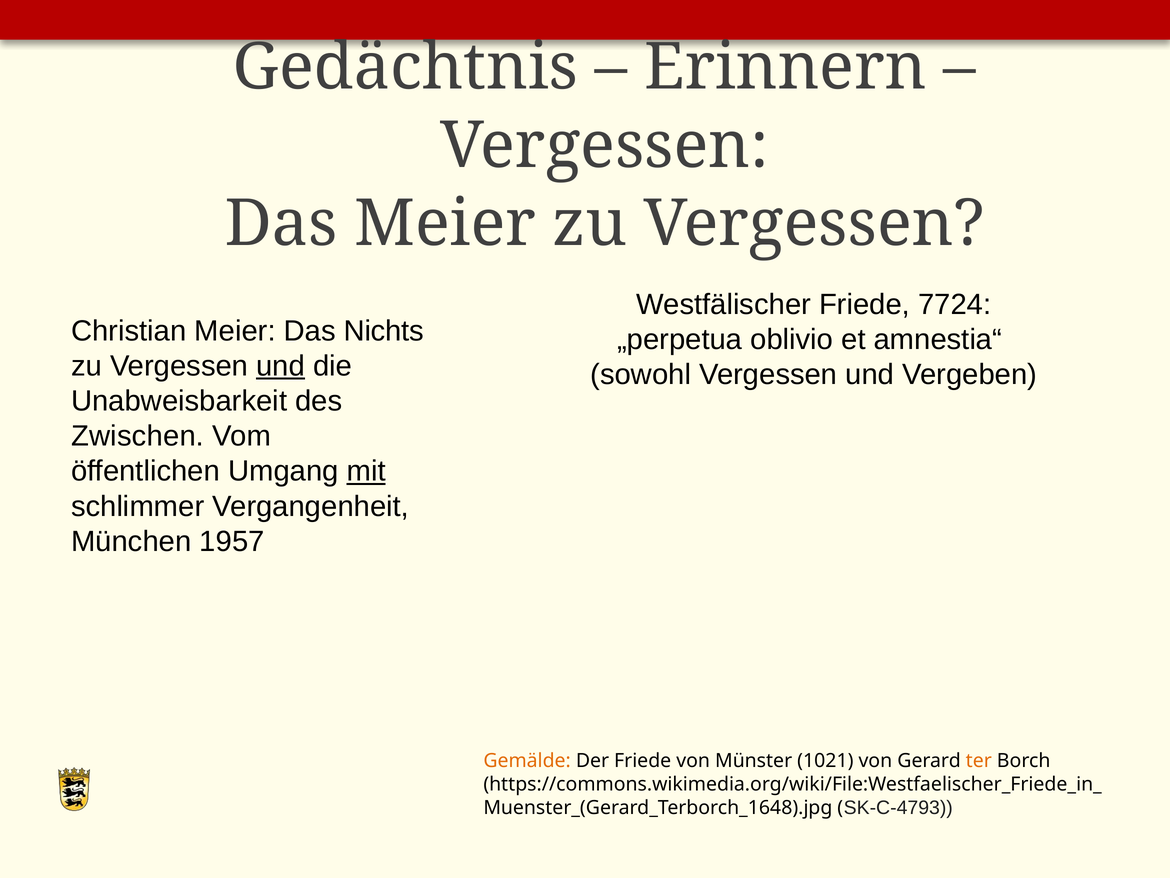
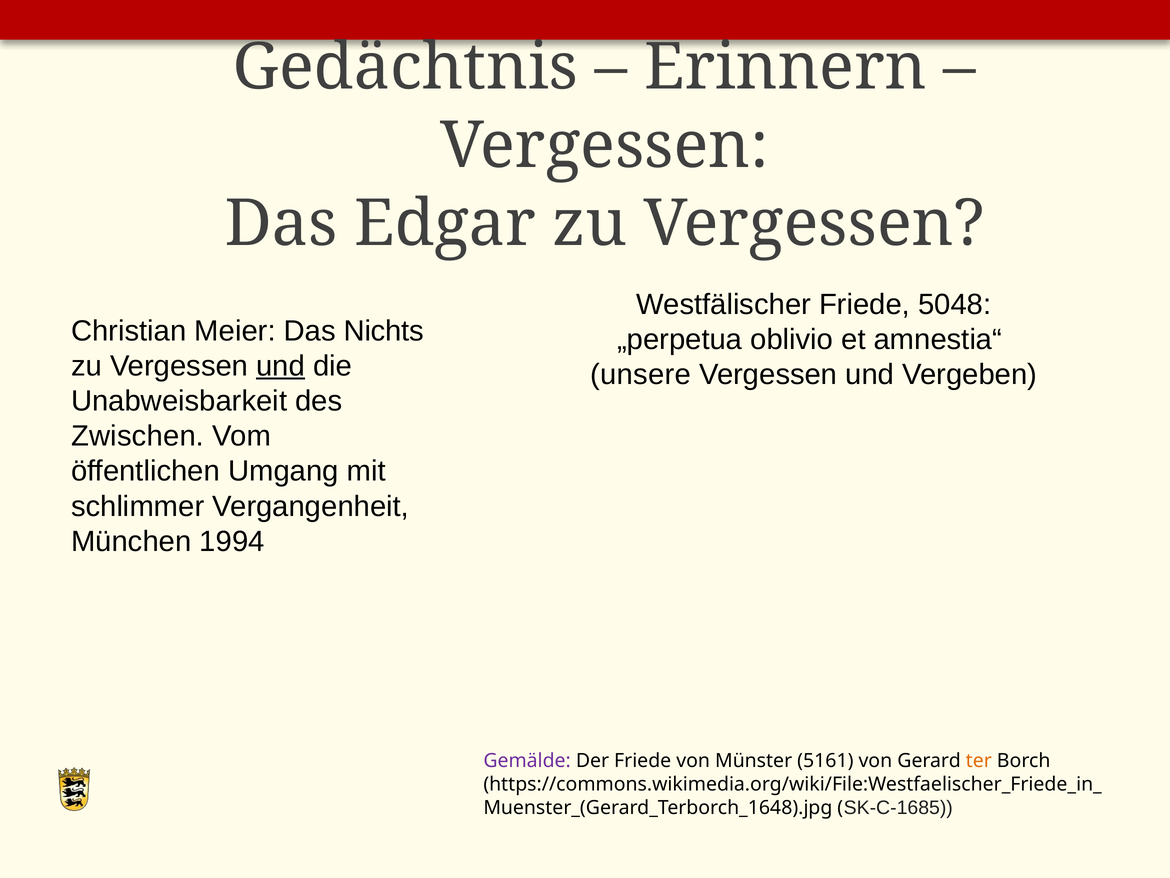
Das Meier: Meier -> Edgar
7724: 7724 -> 5048
sowohl: sowohl -> unsere
mit underline: present -> none
1957: 1957 -> 1994
Gemälde colour: orange -> purple
1021: 1021 -> 5161
SK-C-4793: SK-C-4793 -> SK-C-1685
